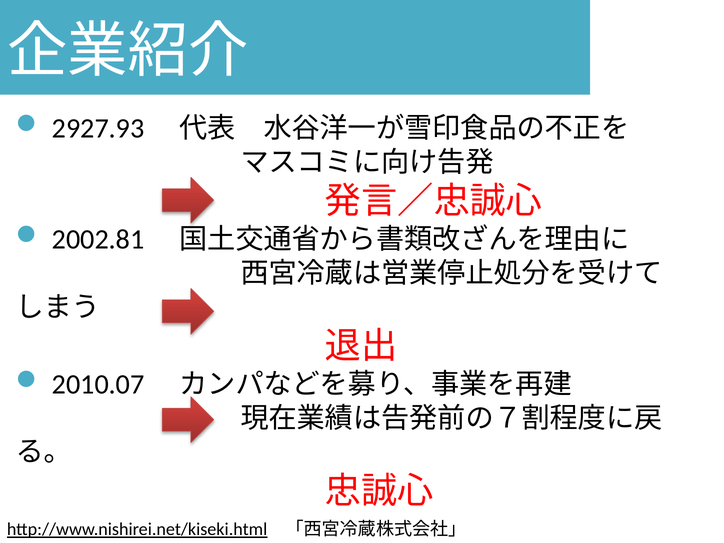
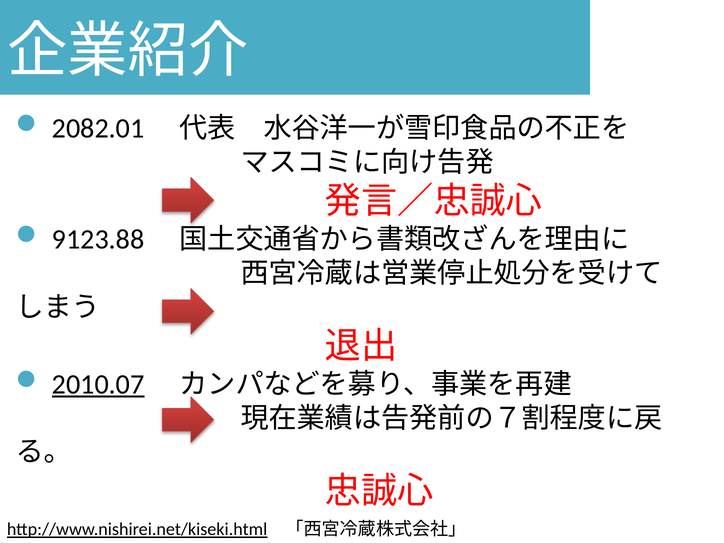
2927.93: 2927.93 -> 2082.01
2002.81: 2002.81 -> 9123.88
2010.07 underline: none -> present
